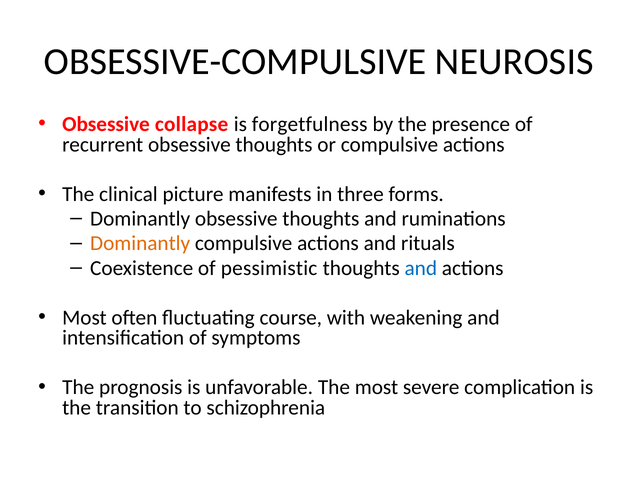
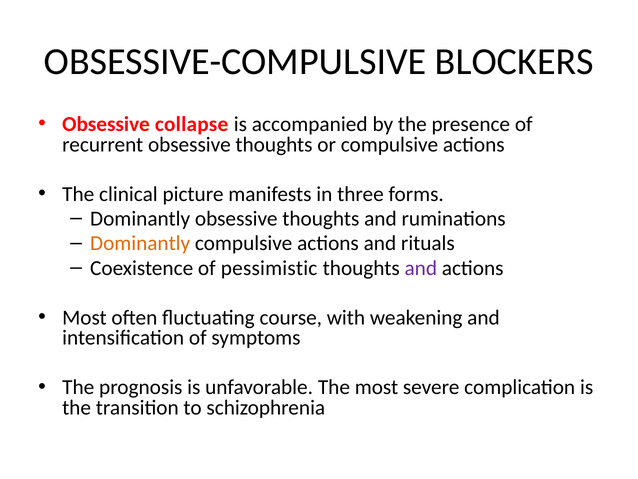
NEUROSIS: NEUROSIS -> BLOCKERS
forgetfulness: forgetfulness -> accompanied
and at (421, 268) colour: blue -> purple
